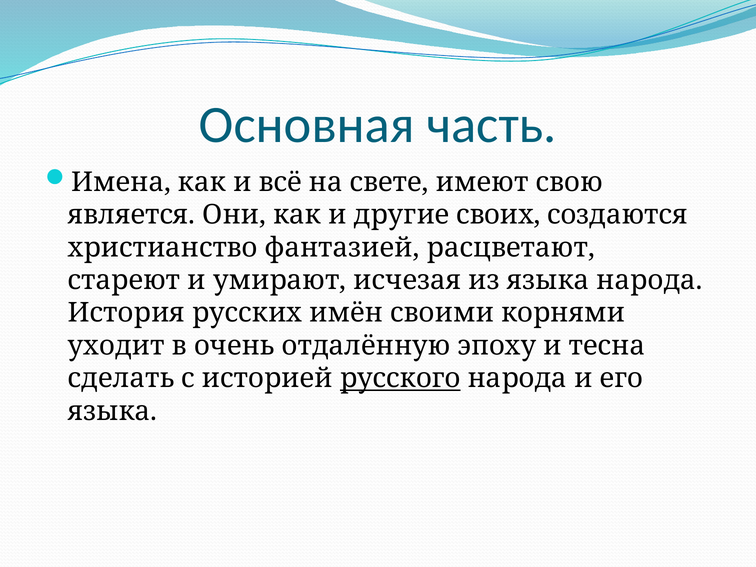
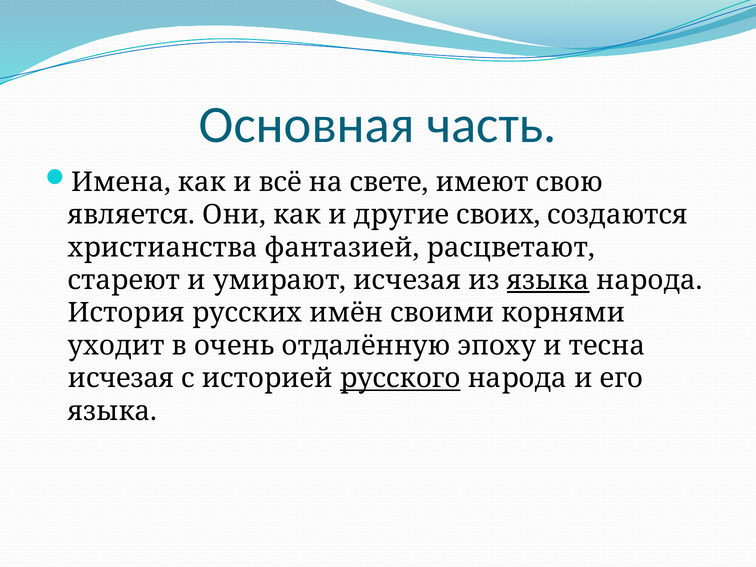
христианство: христианство -> христианства
языка at (548, 280) underline: none -> present
сделать at (121, 378): сделать -> исчезая
